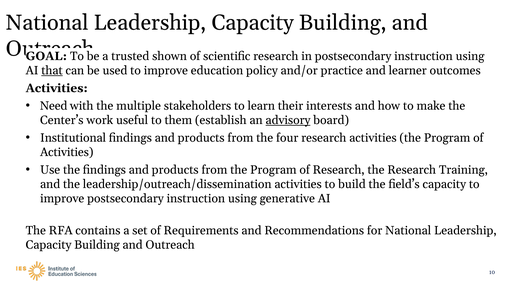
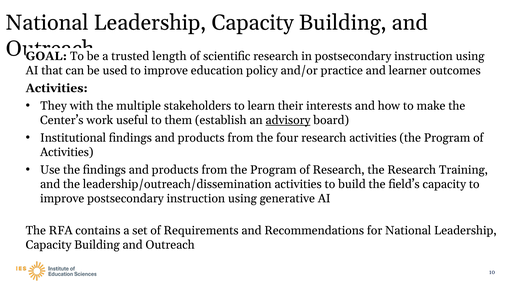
shown: shown -> length
that underline: present -> none
Need: Need -> They
